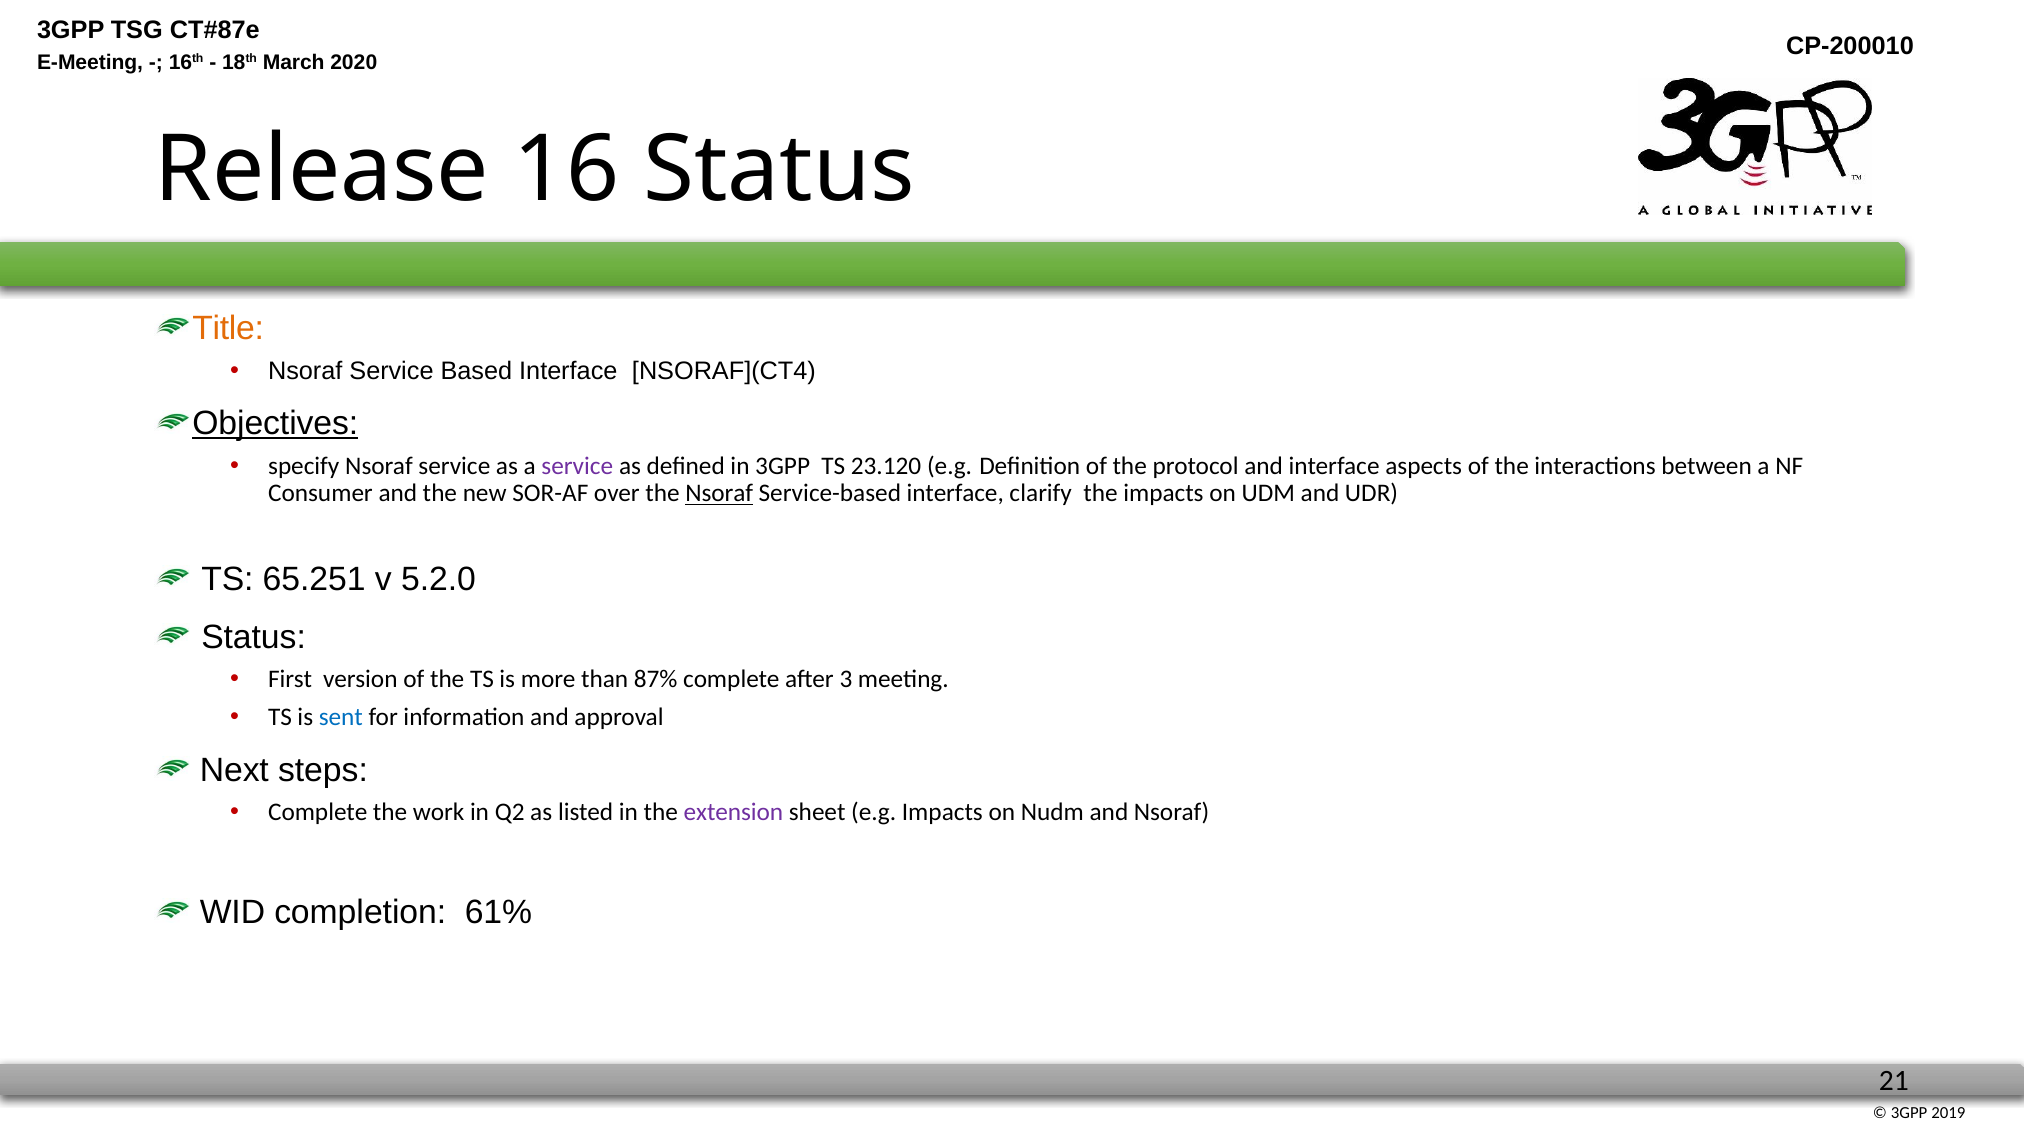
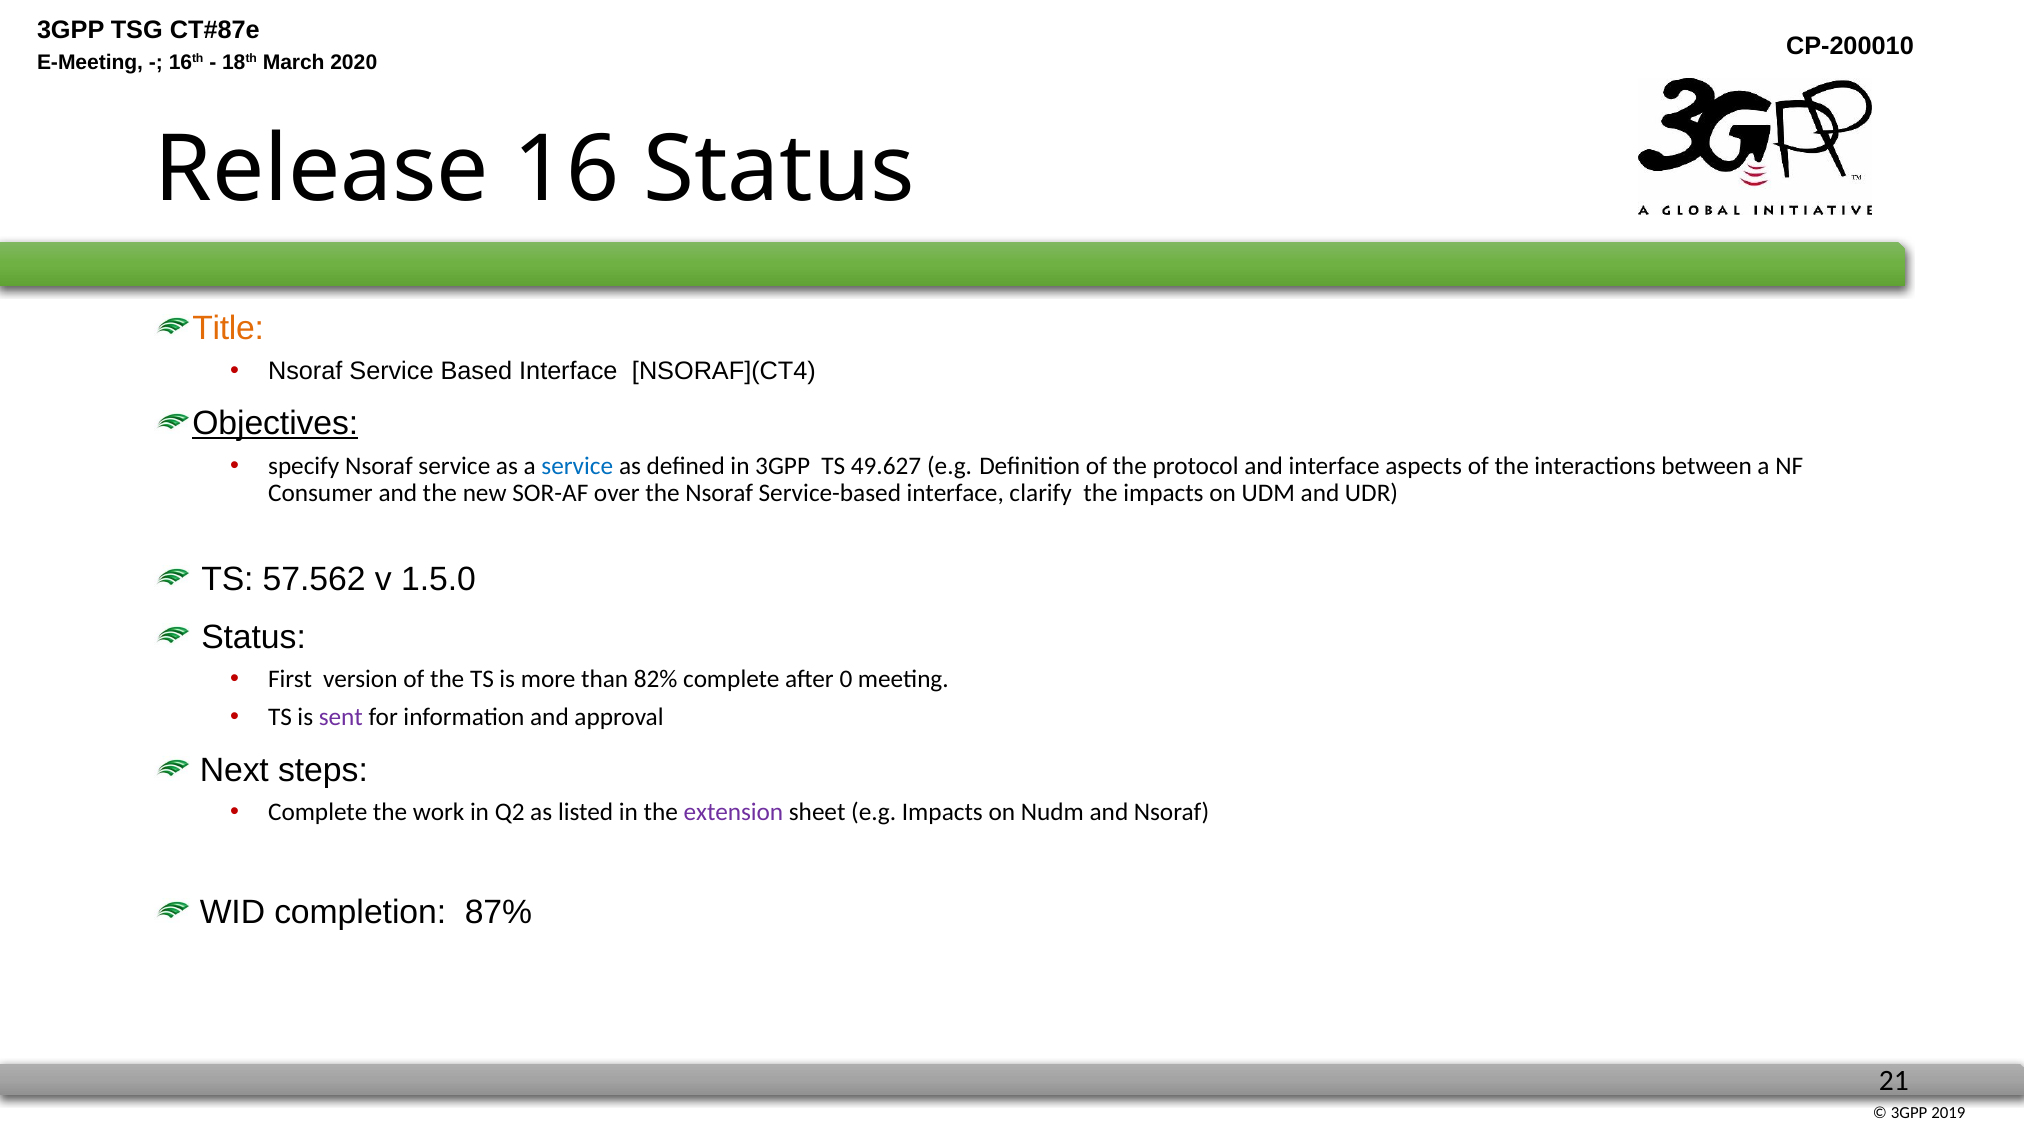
service at (577, 466) colour: purple -> blue
23.120: 23.120 -> 49.627
Nsoraf at (719, 494) underline: present -> none
65.251: 65.251 -> 57.562
5.2.0: 5.2.0 -> 1.5.0
87%: 87% -> 82%
3: 3 -> 0
sent colour: blue -> purple
61%: 61% -> 87%
